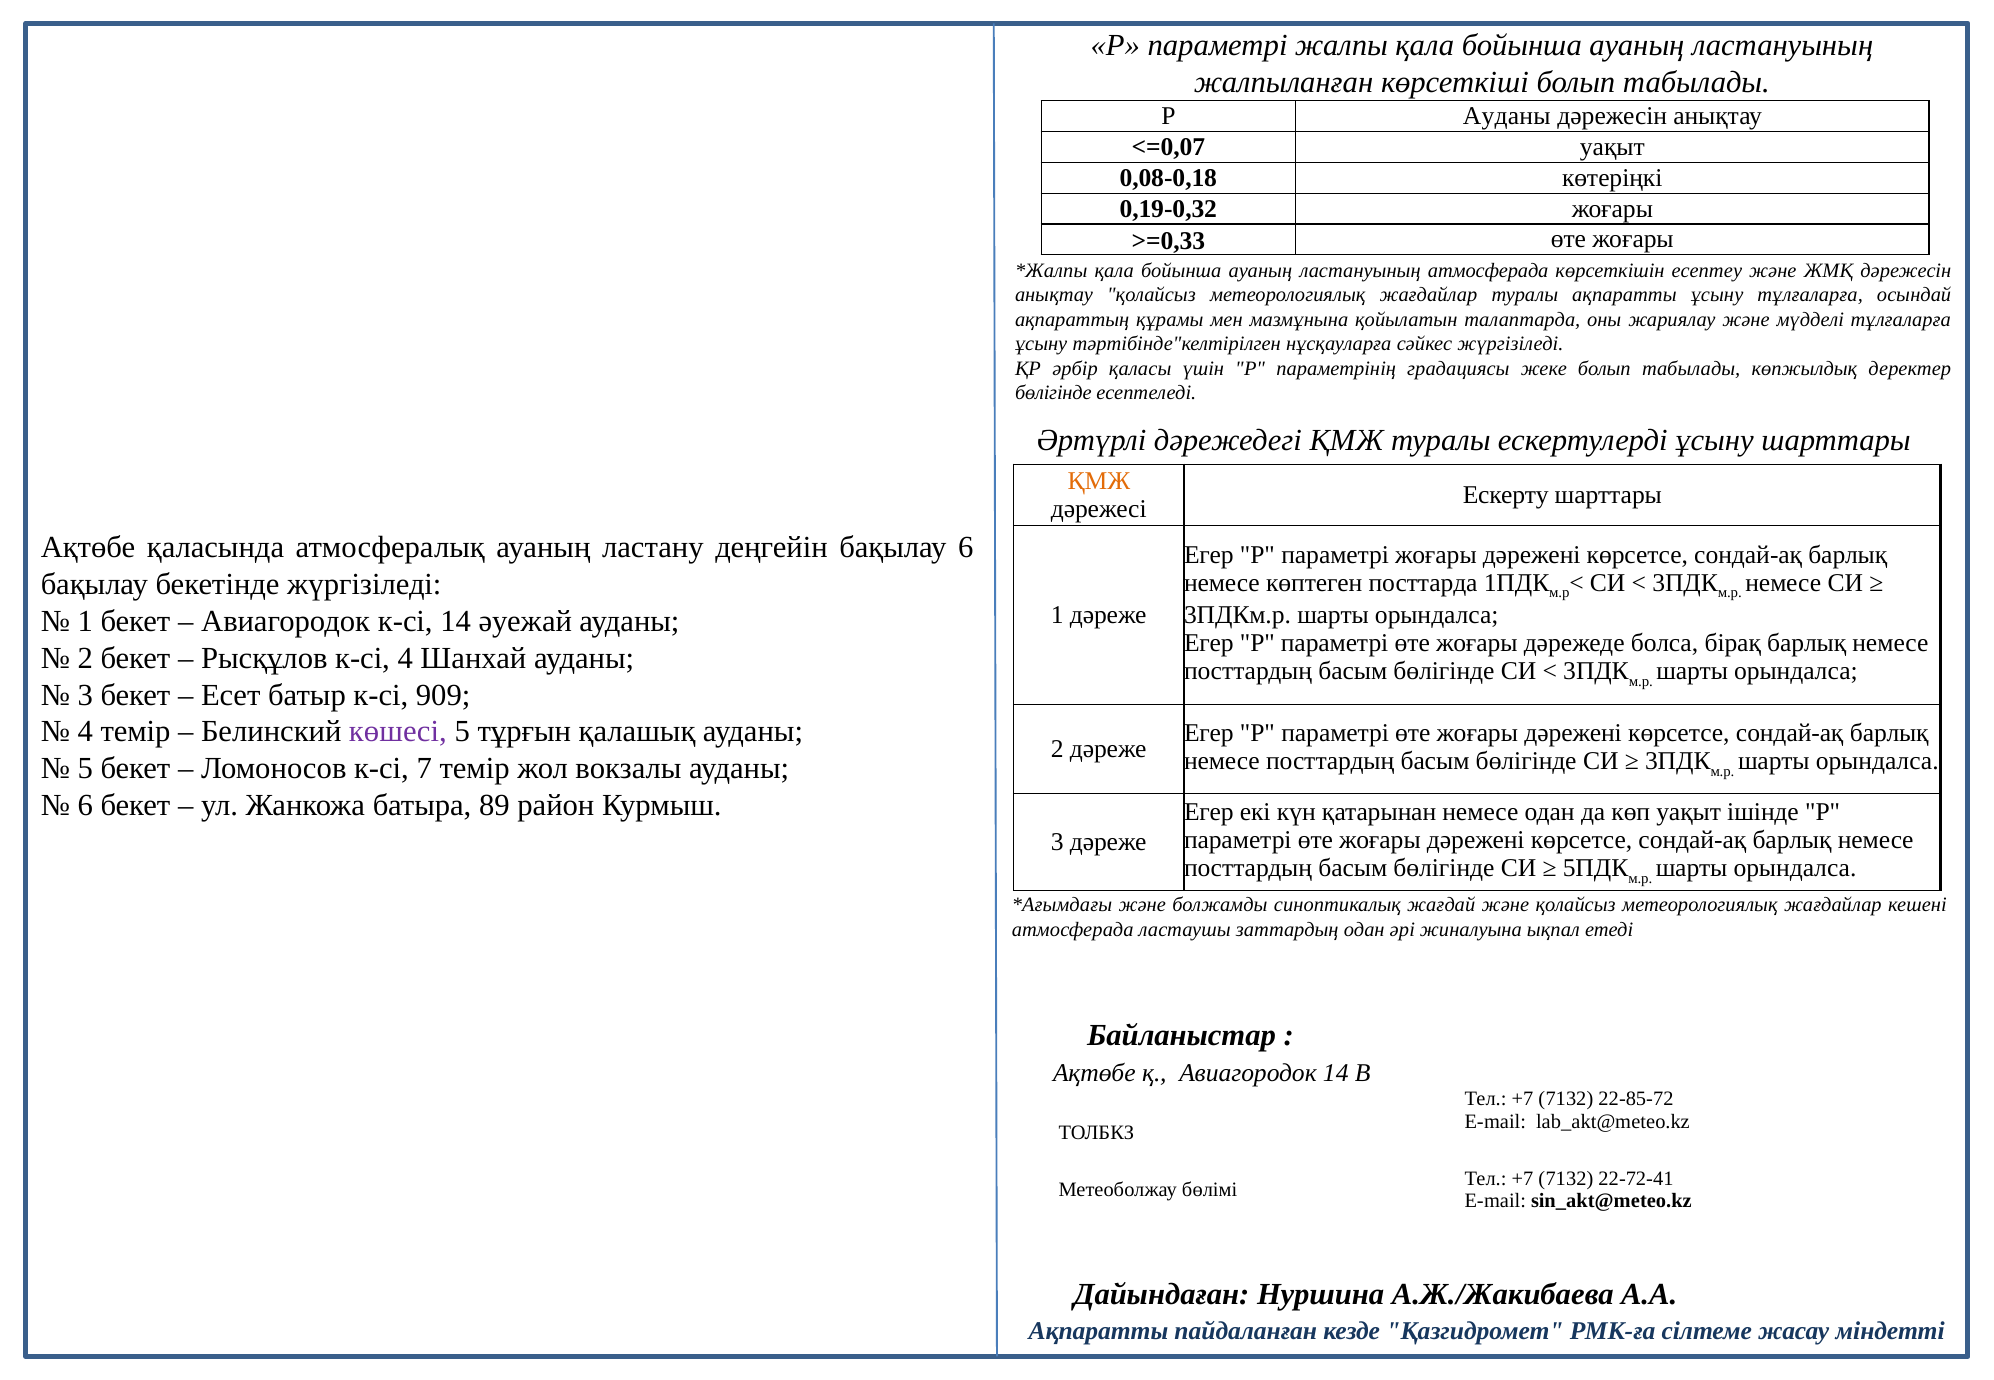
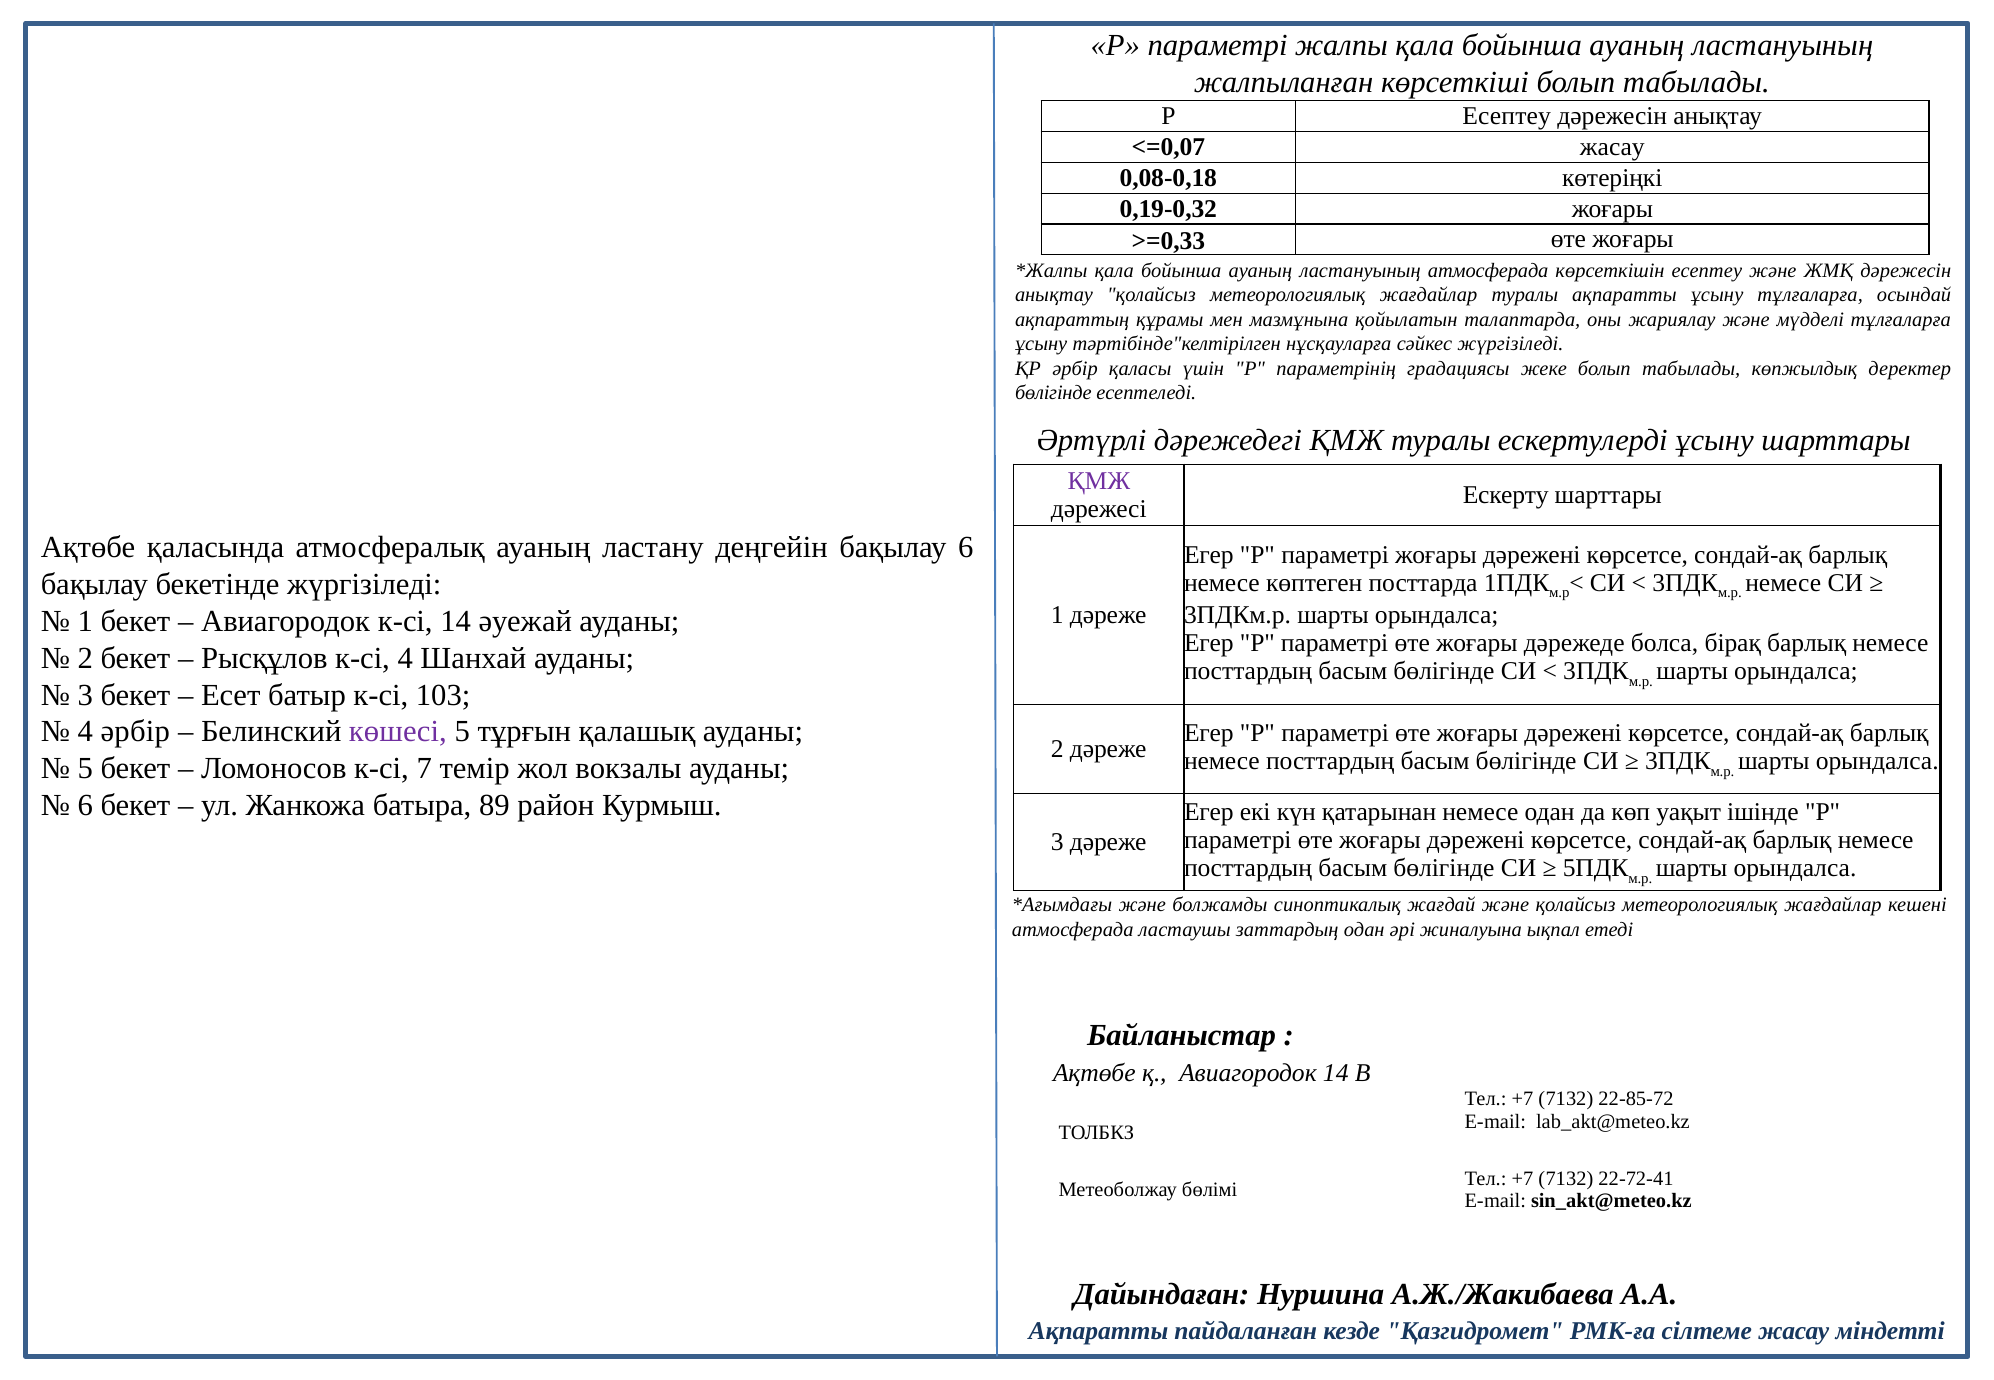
Р Ауданы: Ауданы -> Есептеу
<=0,07 уақыт: уақыт -> жасау
ҚМЖ at (1099, 481) colour: orange -> purple
909: 909 -> 103
4 темір: темір -> әрбір
